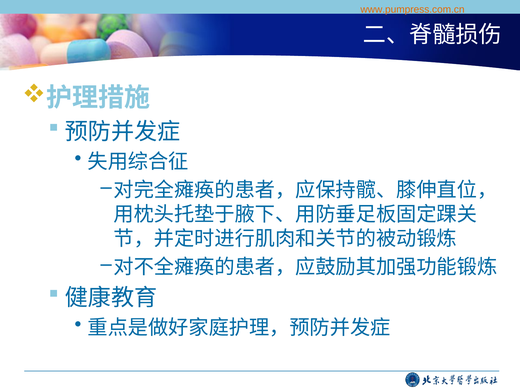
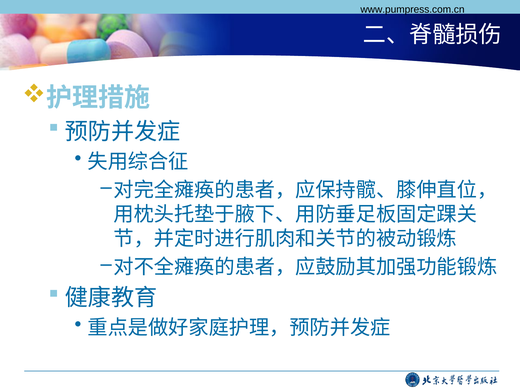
www.pumpress.com.cn colour: orange -> black
